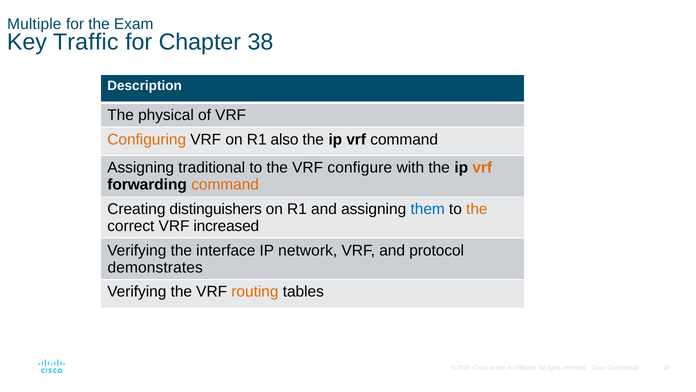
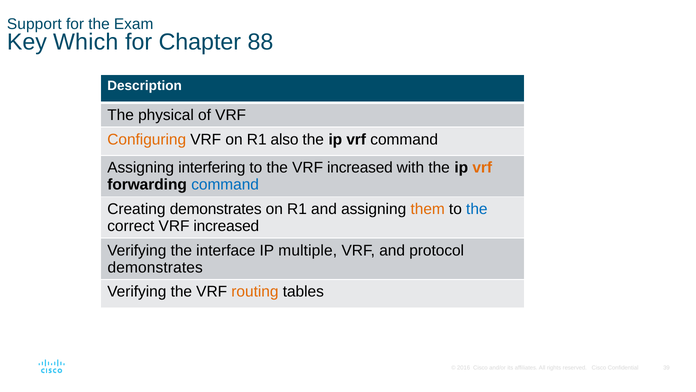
Multiple: Multiple -> Support
Traffic: Traffic -> Which
38: 38 -> 88
traditional: traditional -> interfering
the VRF configure: configure -> increased
command at (225, 185) colour: orange -> blue
Creating distinguishers: distinguishers -> demonstrates
them colour: blue -> orange
the at (477, 209) colour: orange -> blue
network: network -> multiple
